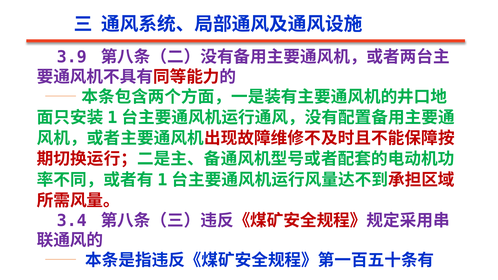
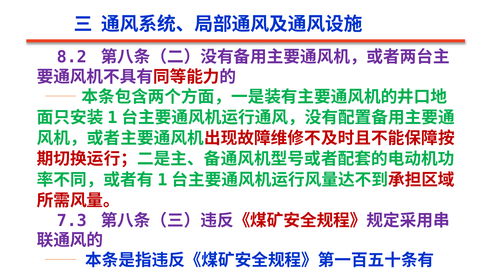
3.9: 3.9 -> 8.2
3.4: 3.4 -> 7.3
